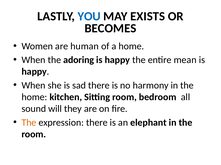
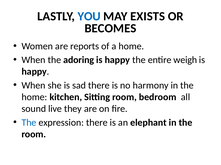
human: human -> reports
mean: mean -> weigh
will: will -> live
The at (29, 123) colour: orange -> blue
